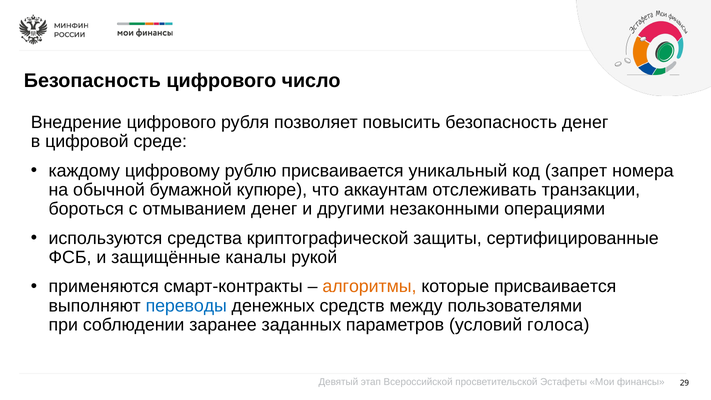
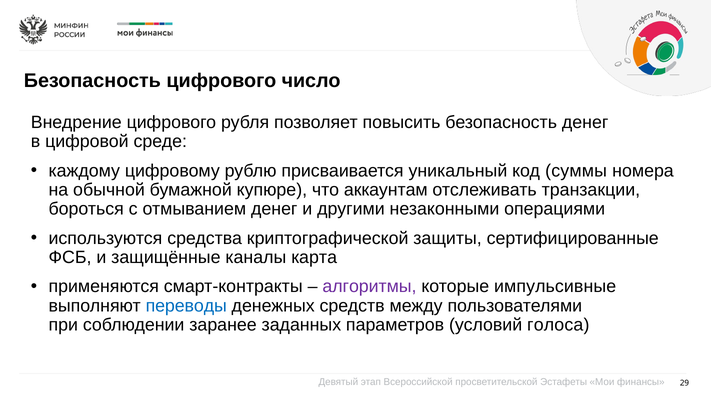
запрет: запрет -> суммы
рукой: рукой -> карта
алгоритмы colour: orange -> purple
которые присваивается: присваивается -> импульсивные
